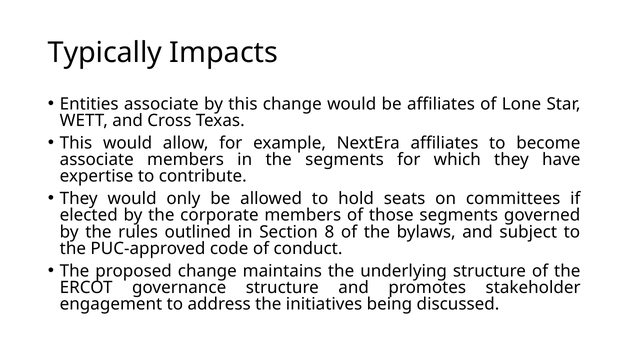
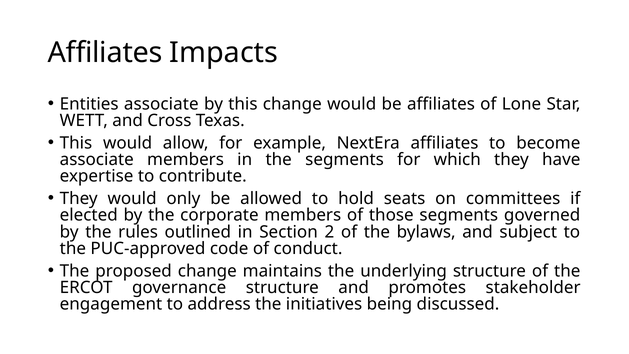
Typically at (105, 53): Typically -> Affiliates
8: 8 -> 2
